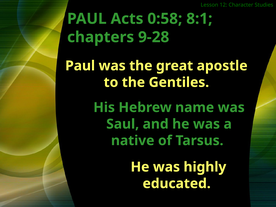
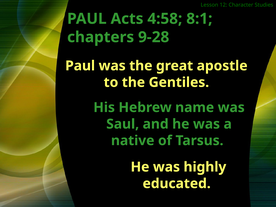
0:58: 0:58 -> 4:58
